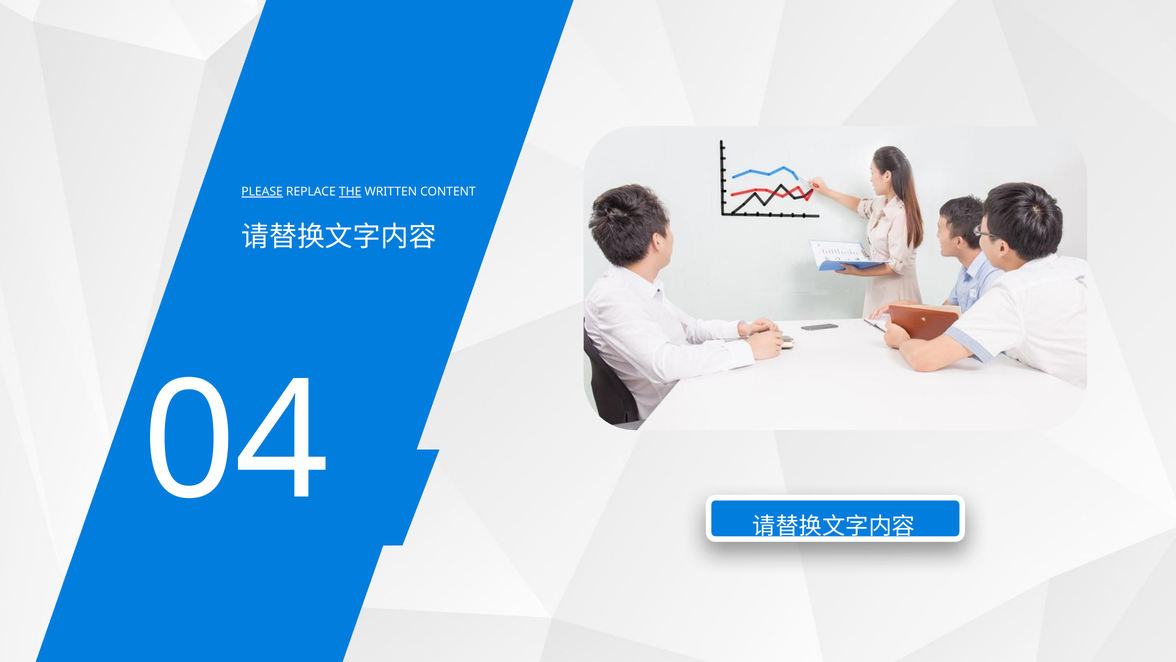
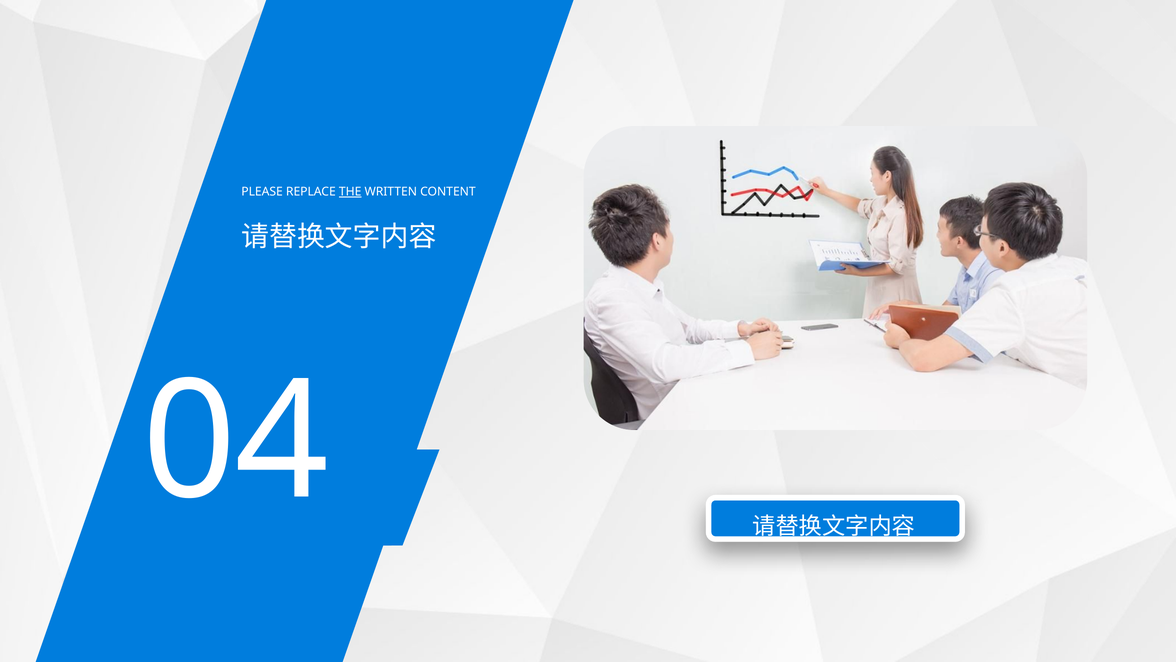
PLEASE underline: present -> none
